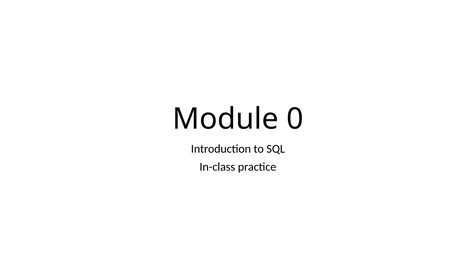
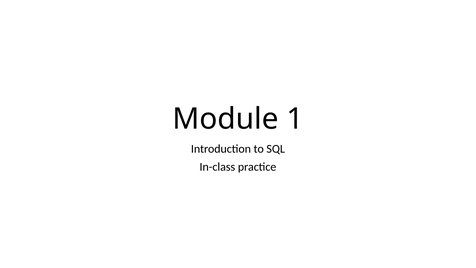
0: 0 -> 1
